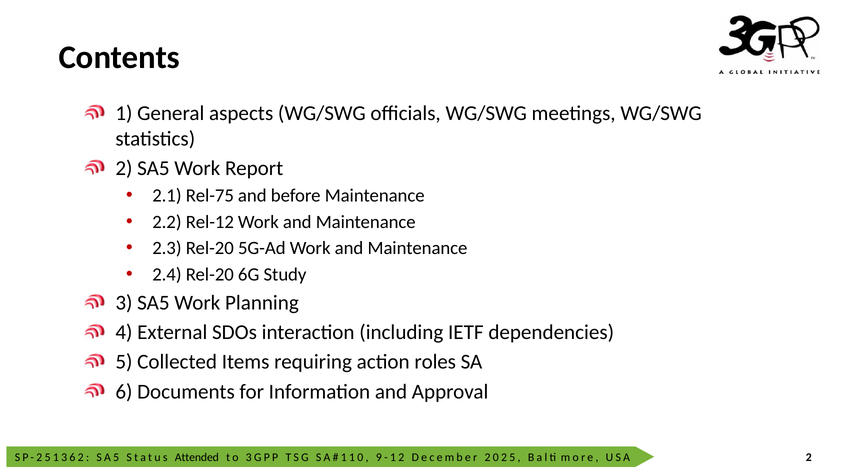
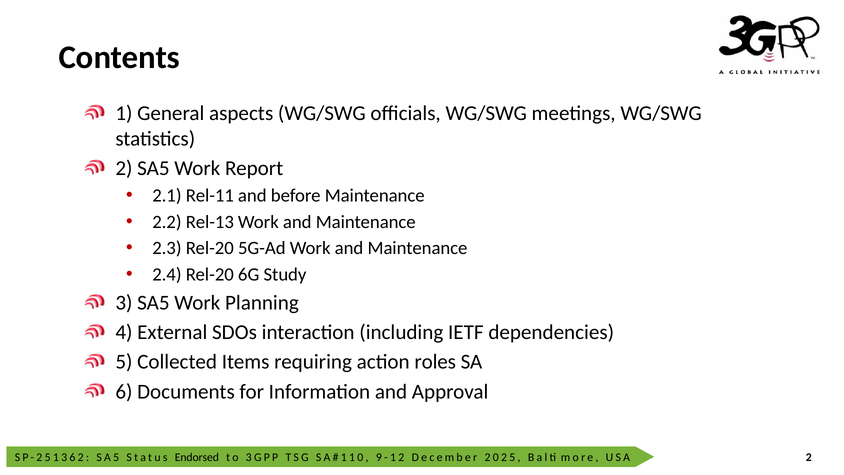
Rel-75: Rel-75 -> Rel-11
Rel-12: Rel-12 -> Rel-13
Attended: Attended -> Endorsed
